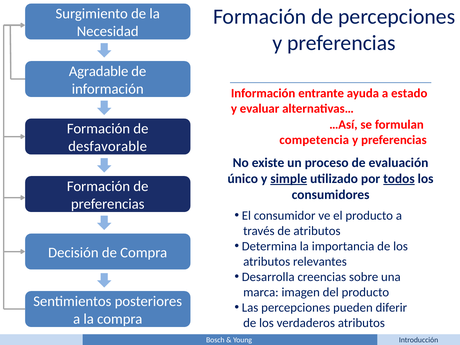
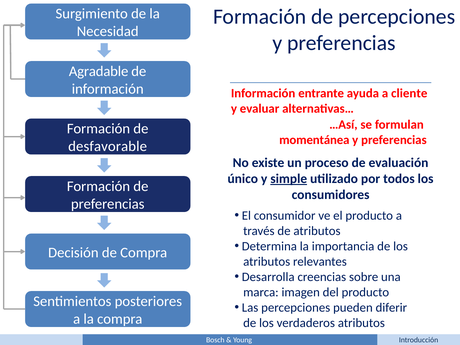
estado: estado -> cliente
competencia: competencia -> momentánea
todos underline: present -> none
